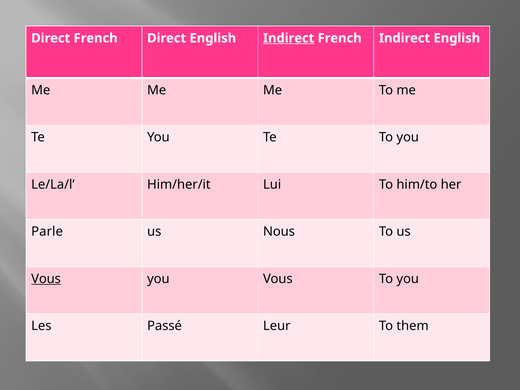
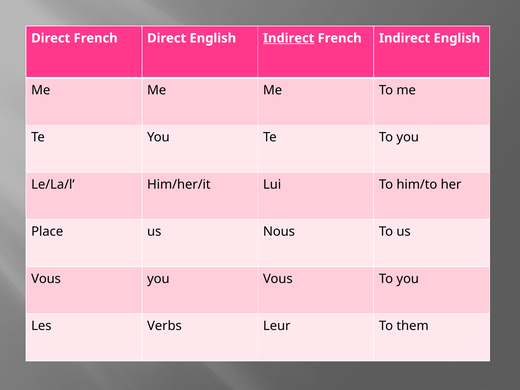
Parle: Parle -> Place
Vous at (46, 279) underline: present -> none
Passé: Passé -> Verbs
